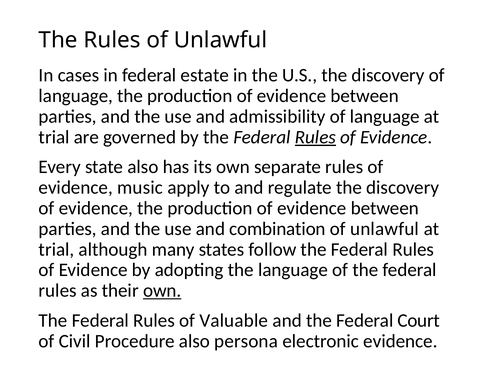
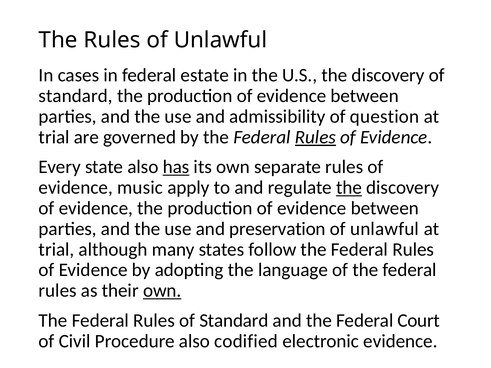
language at (76, 96): language -> standard
admissibility of language: language -> question
has underline: none -> present
the at (349, 188) underline: none -> present
combination: combination -> preservation
Rules of Valuable: Valuable -> Standard
persona: persona -> codified
